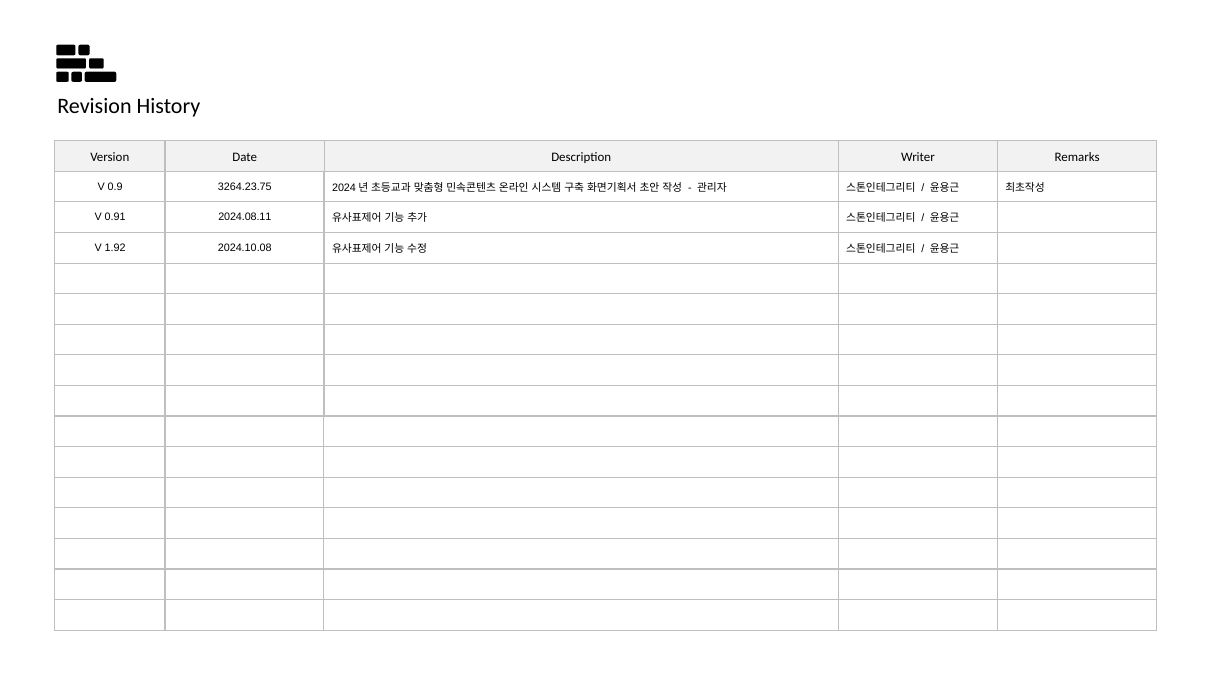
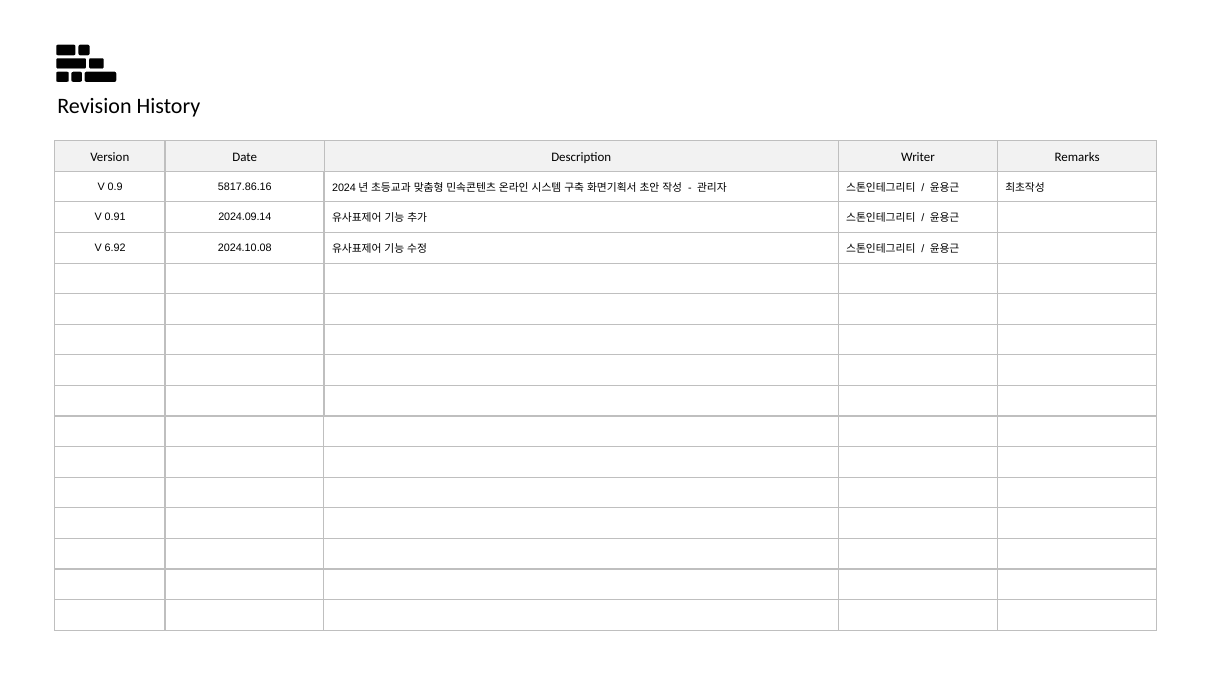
3264.23.75: 3264.23.75 -> 5817.86.16
2024.08.11: 2024.08.11 -> 2024.09.14
1.92: 1.92 -> 6.92
